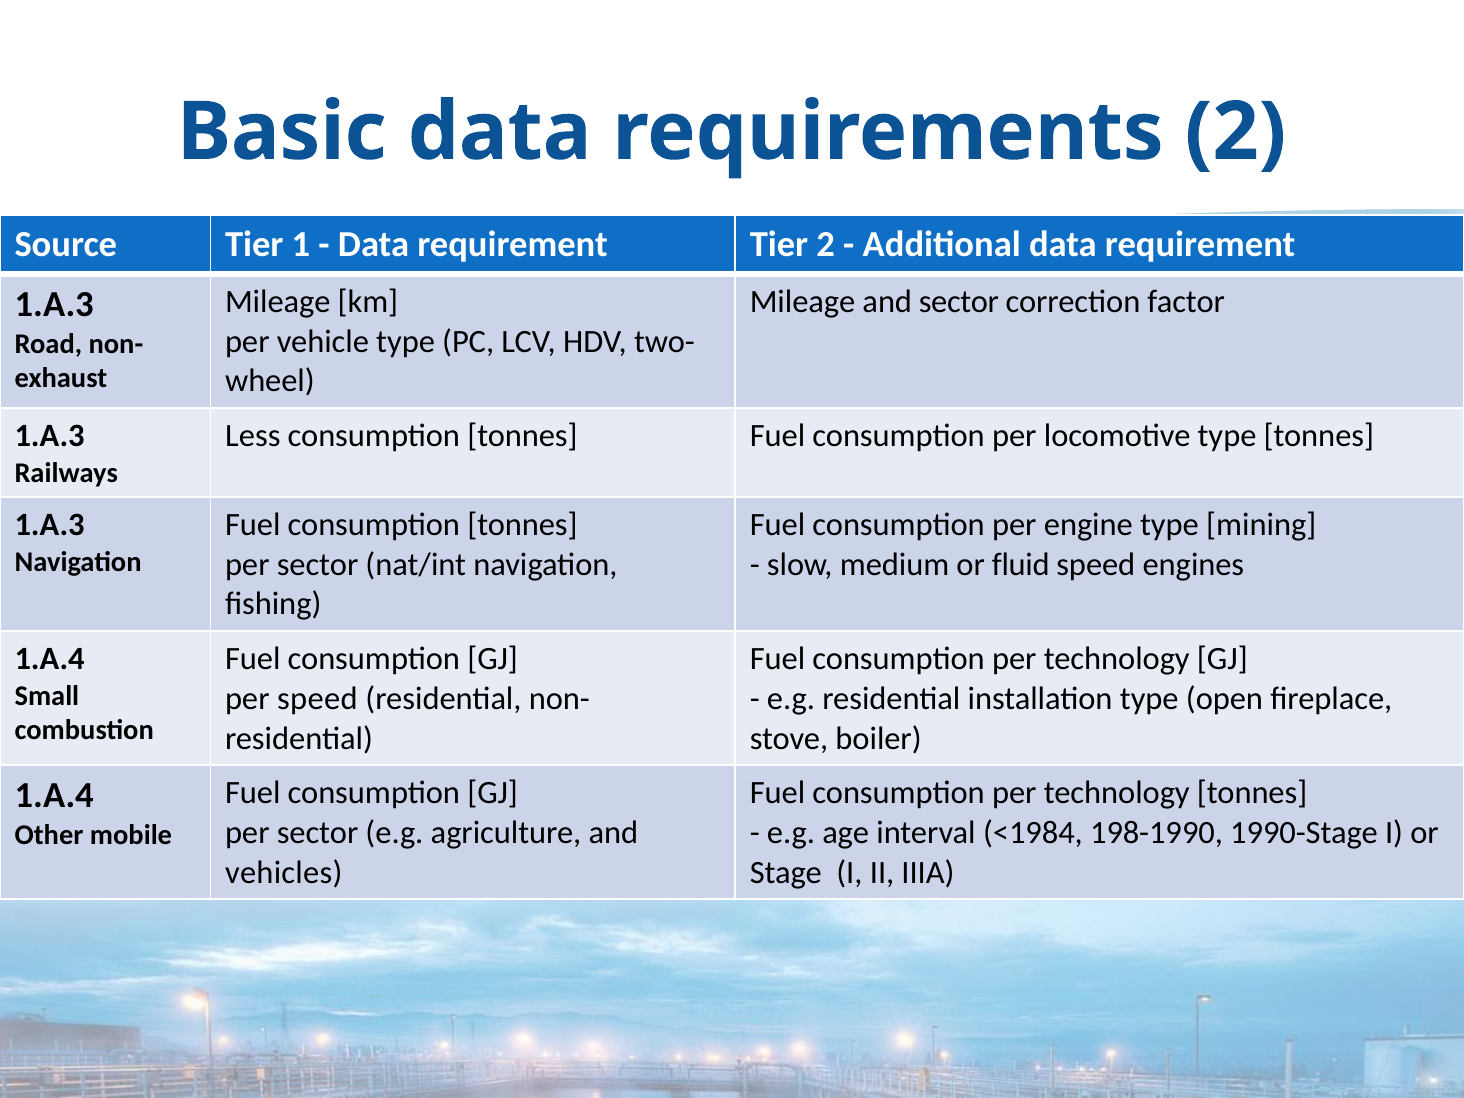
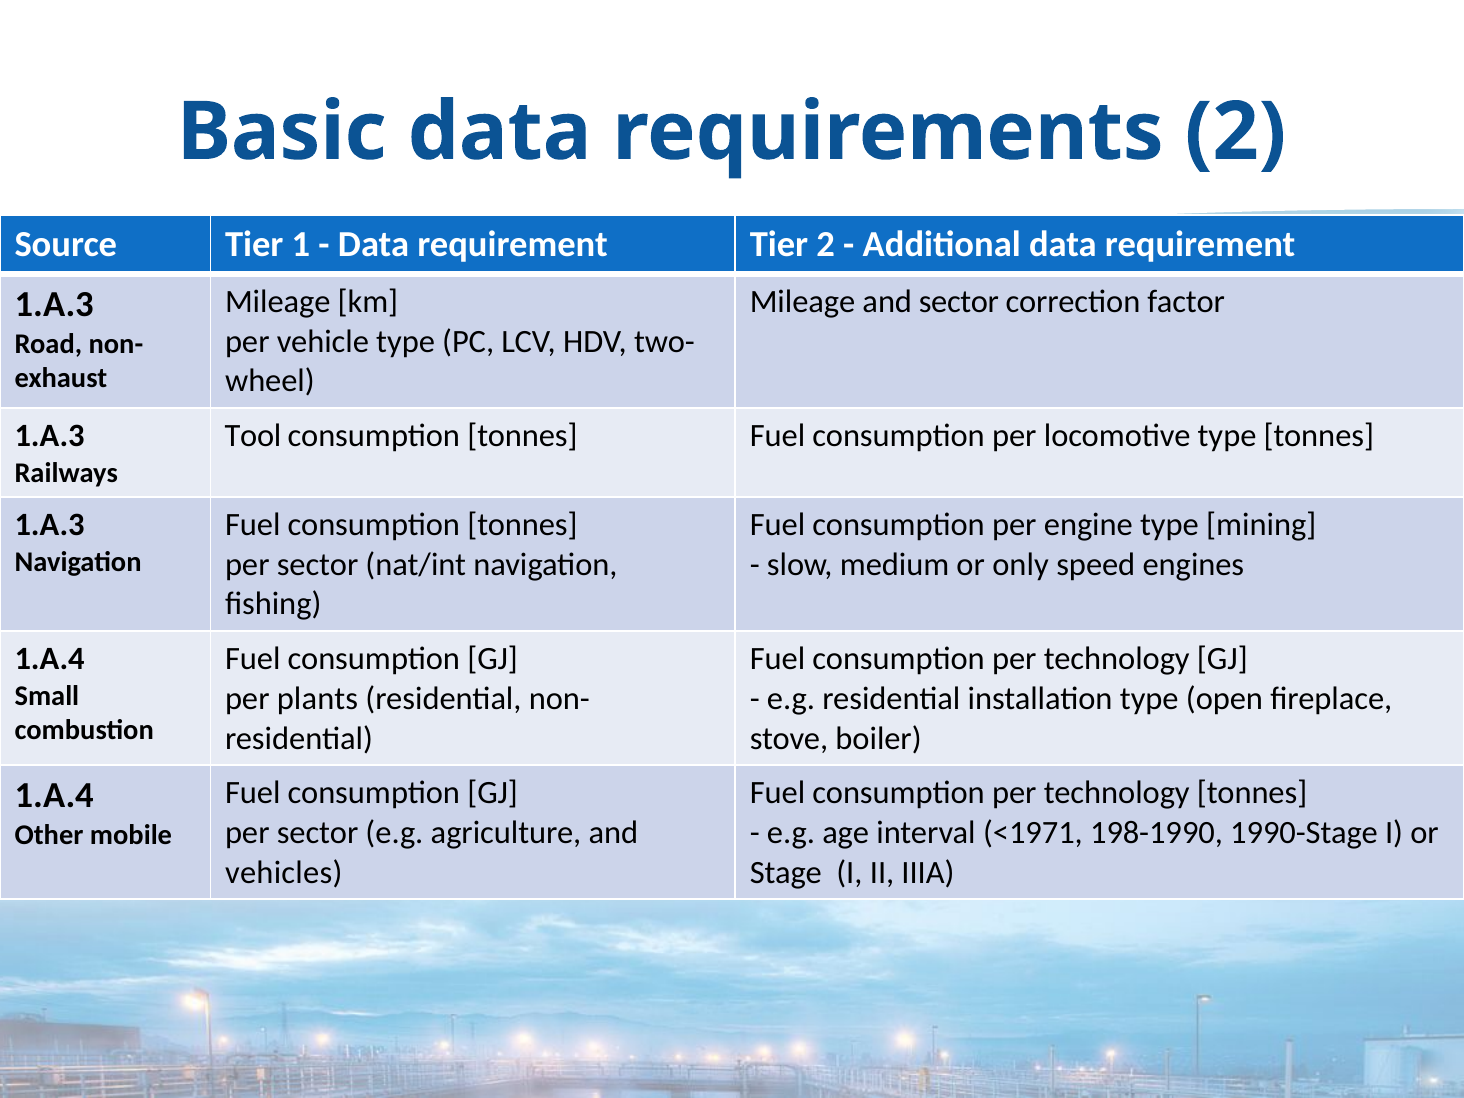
Less: Less -> Tool
fluid: fluid -> only
per speed: speed -> plants
<1984: <1984 -> <1971
